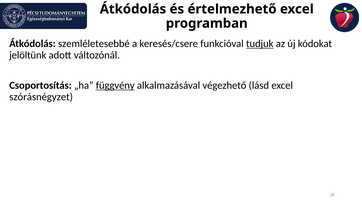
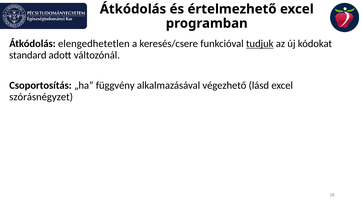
szemléletesebbé: szemléletesebbé -> elengedhetetlen
jelöltünk: jelöltünk -> standard
függvény underline: present -> none
